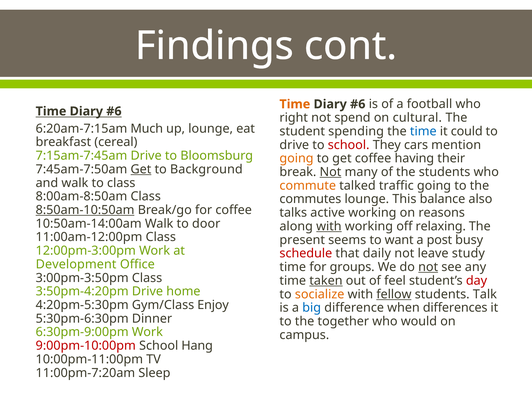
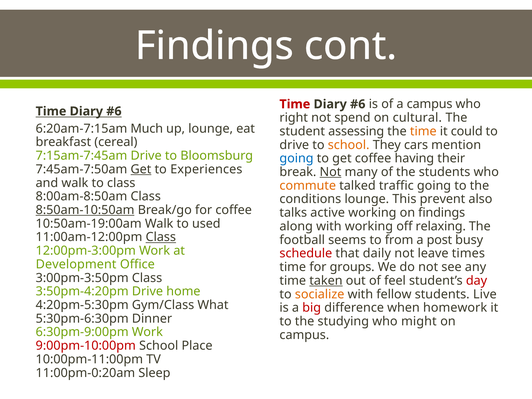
Time at (295, 104) colour: orange -> red
a football: football -> campus
spending: spending -> assessing
time at (423, 131) colour: blue -> orange
school at (349, 145) colour: red -> orange
going at (297, 158) colour: orange -> blue
Background: Background -> Experiences
commutes: commutes -> conditions
balance: balance -> prevent
on reasons: reasons -> findings
10:50am-14:00am: 10:50am-14:00am -> 10:50am-19:00am
door: door -> used
with at (329, 226) underline: present -> none
Class at (161, 237) underline: none -> present
present: present -> football
want: want -> from
study: study -> times
not at (428, 267) underline: present -> none
fellow underline: present -> none
Talk: Talk -> Live
Enjoy: Enjoy -> What
big colour: blue -> red
differences: differences -> homework
together: together -> studying
would: would -> might
Hang: Hang -> Place
11:00pm-7:20am: 11:00pm-7:20am -> 11:00pm-0:20am
